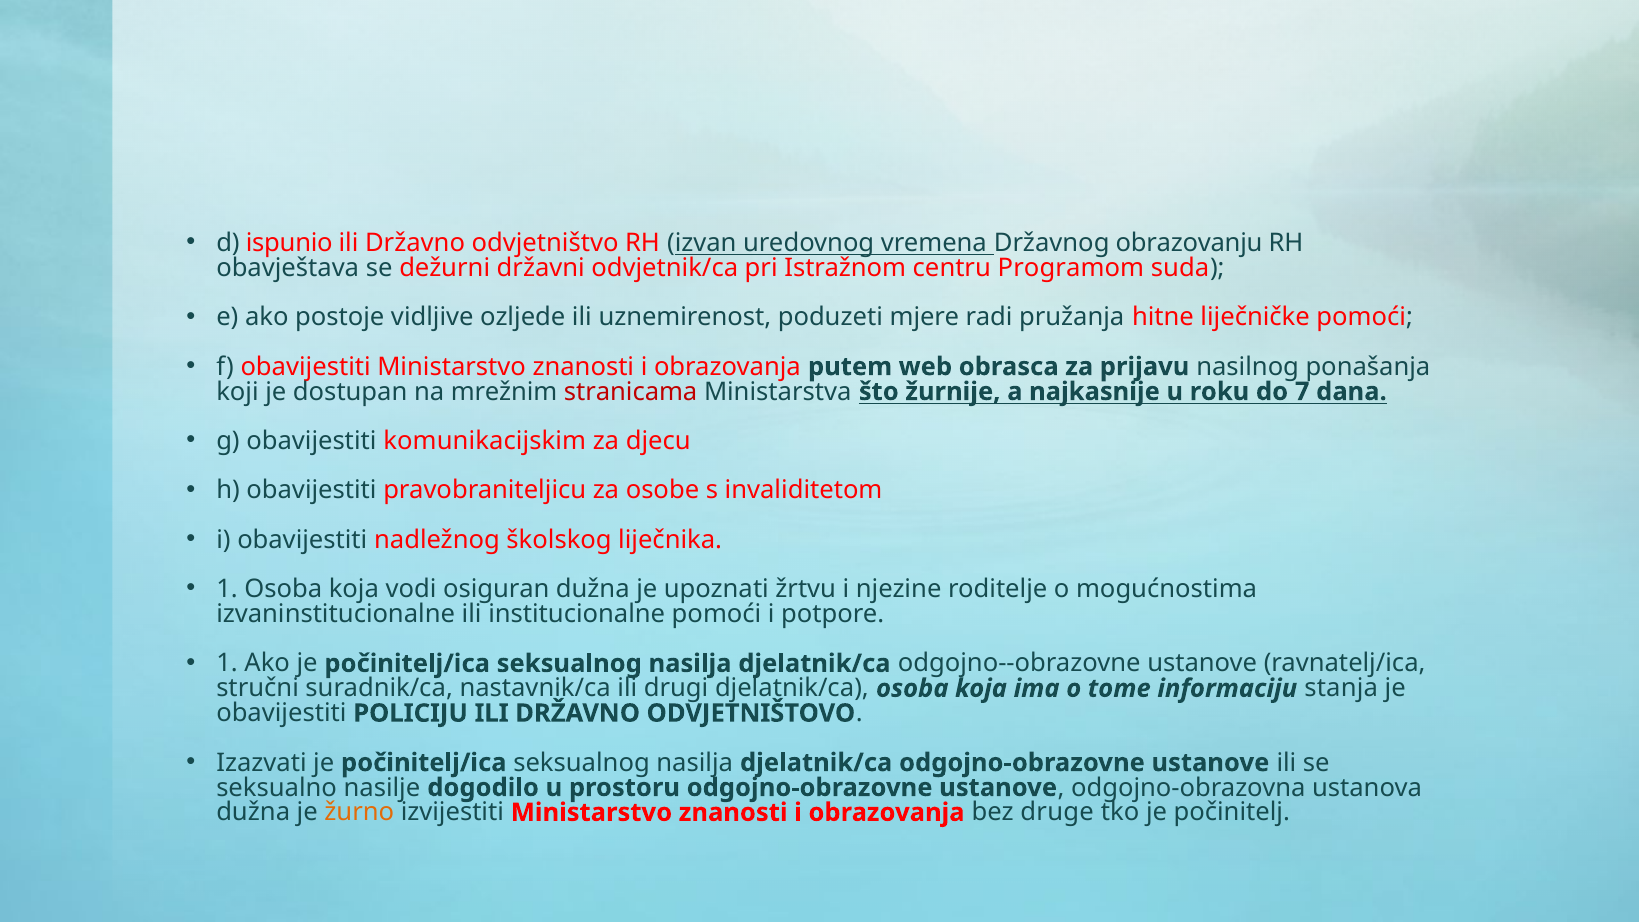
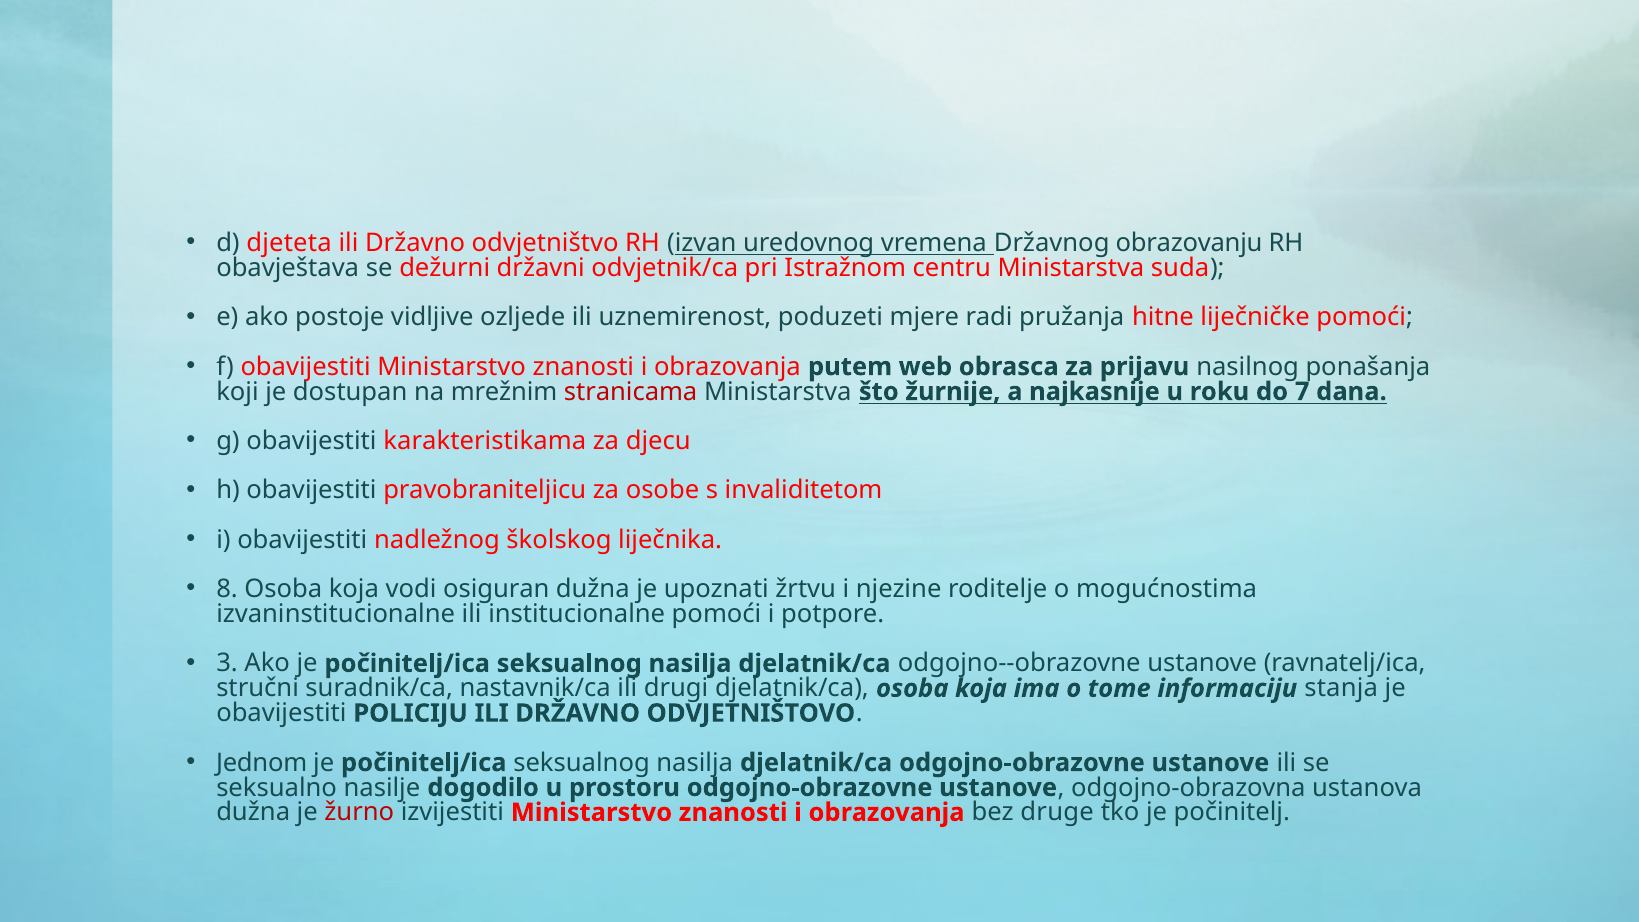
ispunio: ispunio -> djeteta
centru Programom: Programom -> Ministarstva
komunikacijskim: komunikacijskim -> karakteristikama
1 at (227, 589): 1 -> 8
1 at (227, 664): 1 -> 3
Izazvati: Izazvati -> Jednom
žurno colour: orange -> red
